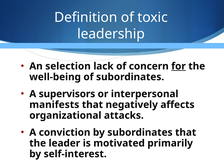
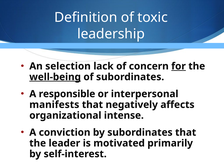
well-being underline: none -> present
supervisors: supervisors -> responsible
attacks: attacks -> intense
